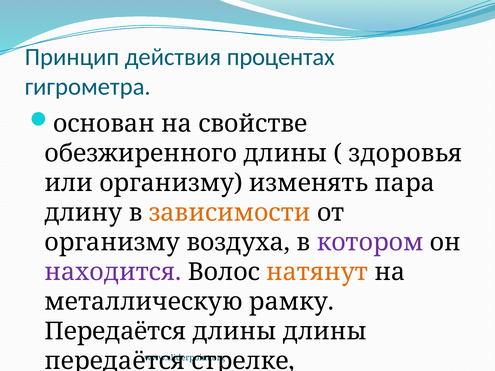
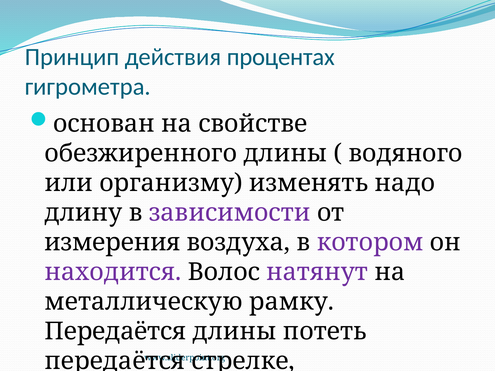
здоровья: здоровья -> водяного
пара: пара -> надо
зависимости colour: orange -> purple
организму at (112, 243): организму -> измерения
натянут colour: orange -> purple
длины длины: длины -> потеть
